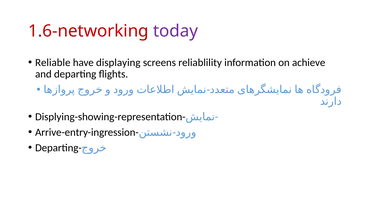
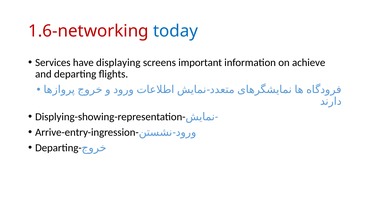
today colour: purple -> blue
Reliable: Reliable -> Services
reliablility: reliablility -> important
